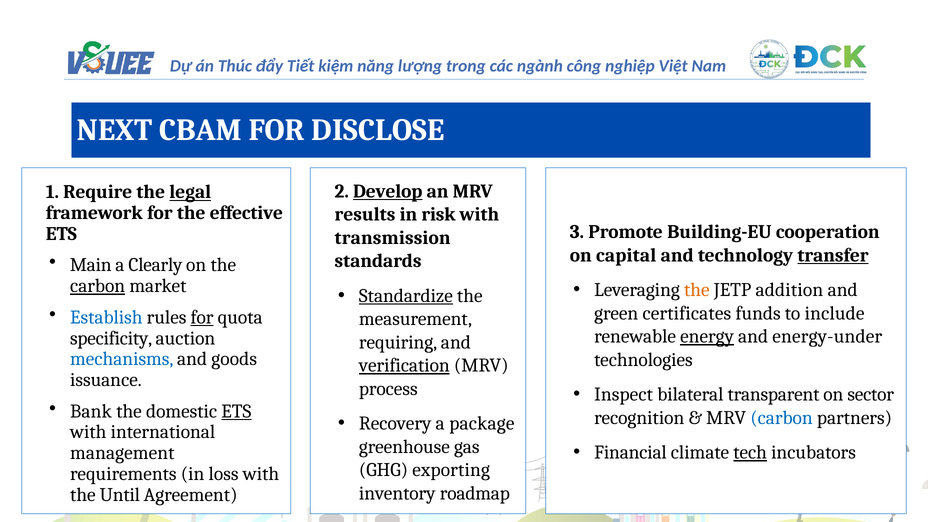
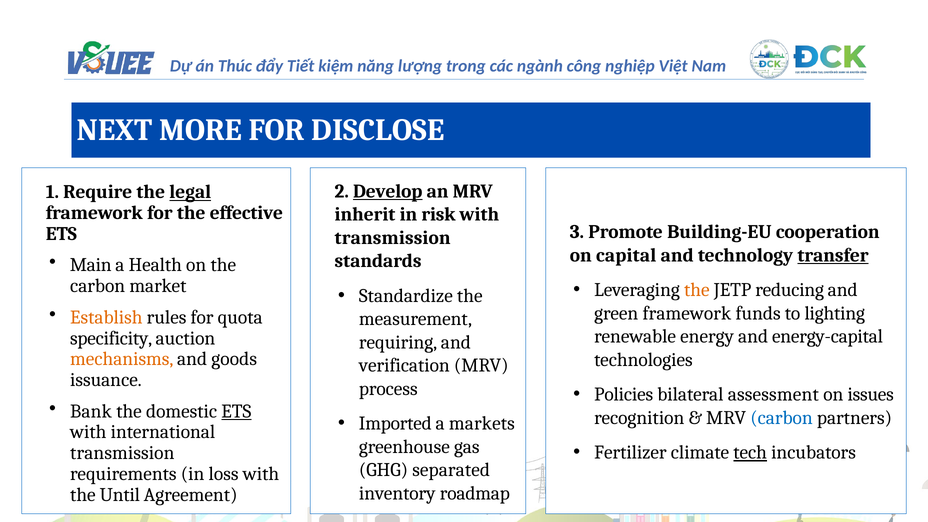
CBAM: CBAM -> MORE
results: results -> inherit
Clearly: Clearly -> Health
carbon at (98, 286) underline: present -> none
addition: addition -> reducing
Standardize underline: present -> none
green certificates: certificates -> framework
include: include -> lighting
Establish colour: blue -> orange
for at (202, 317) underline: present -> none
energy underline: present -> none
energy-under: energy-under -> energy-capital
mechanisms colour: blue -> orange
verification underline: present -> none
Inspect: Inspect -> Policies
transparent: transparent -> assessment
sector: sector -> issues
Recovery: Recovery -> Imported
package: package -> markets
Financial: Financial -> Fertilizer
management at (122, 453): management -> transmission
exporting: exporting -> separated
